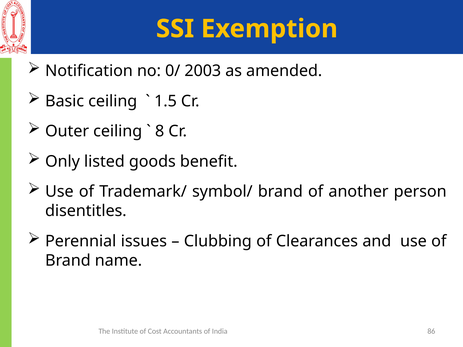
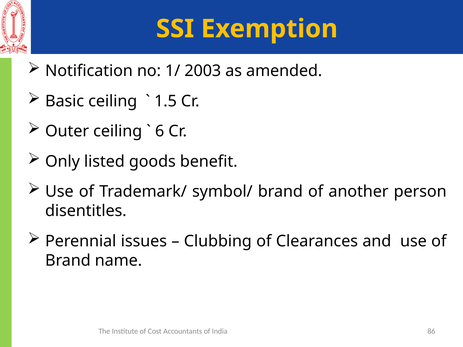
0/: 0/ -> 1/
8: 8 -> 6
